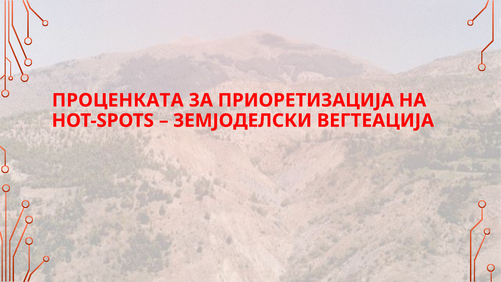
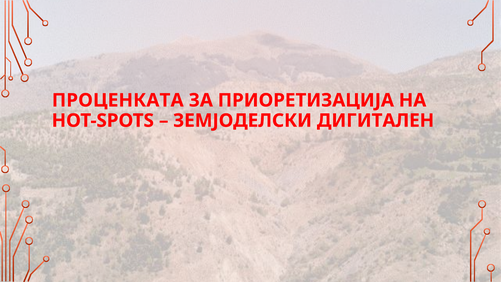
ВЕГТЕАЦИЈА: ВЕГТЕАЦИЈА -> ДИГИТАЛЕН
